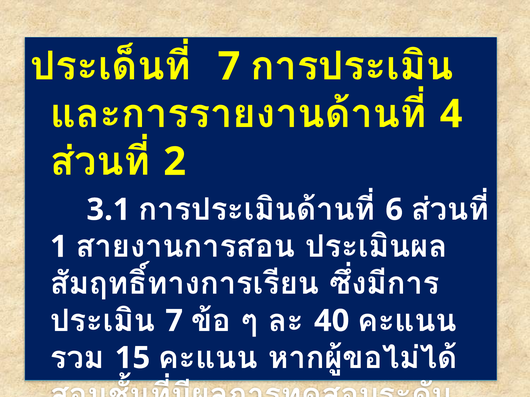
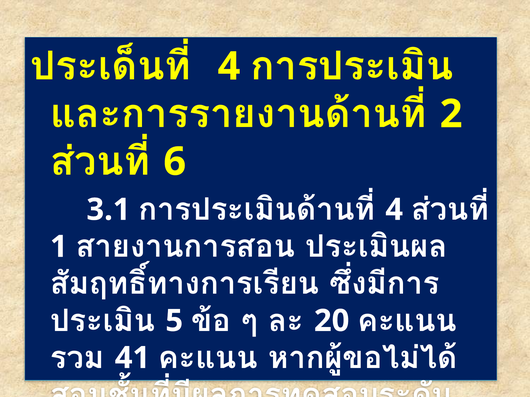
7 at (229, 67): 7 -> 4
4: 4 -> 2
2: 2 -> 6
6 at (394, 210): 6 -> 4
7 at (174, 321): 7 -> 5
40: 40 -> 20
15: 15 -> 41
